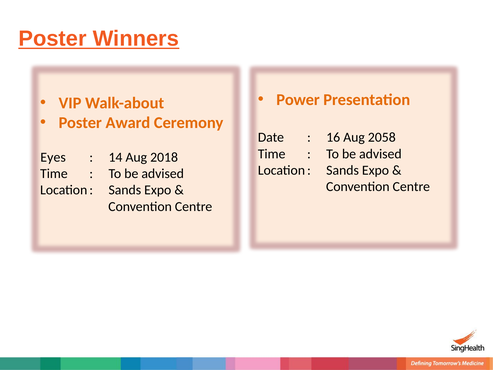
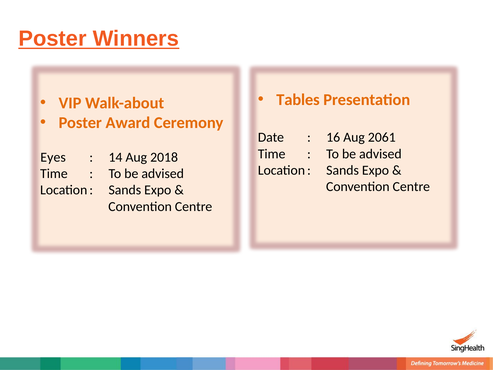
Power: Power -> Tables
2058: 2058 -> 2061
